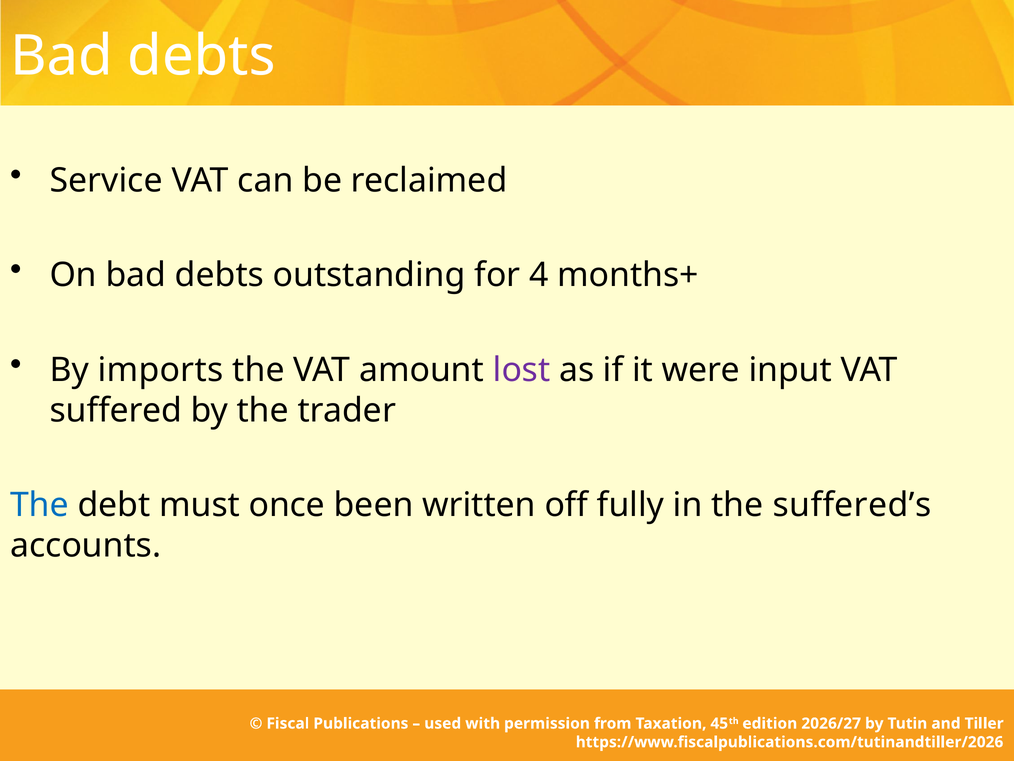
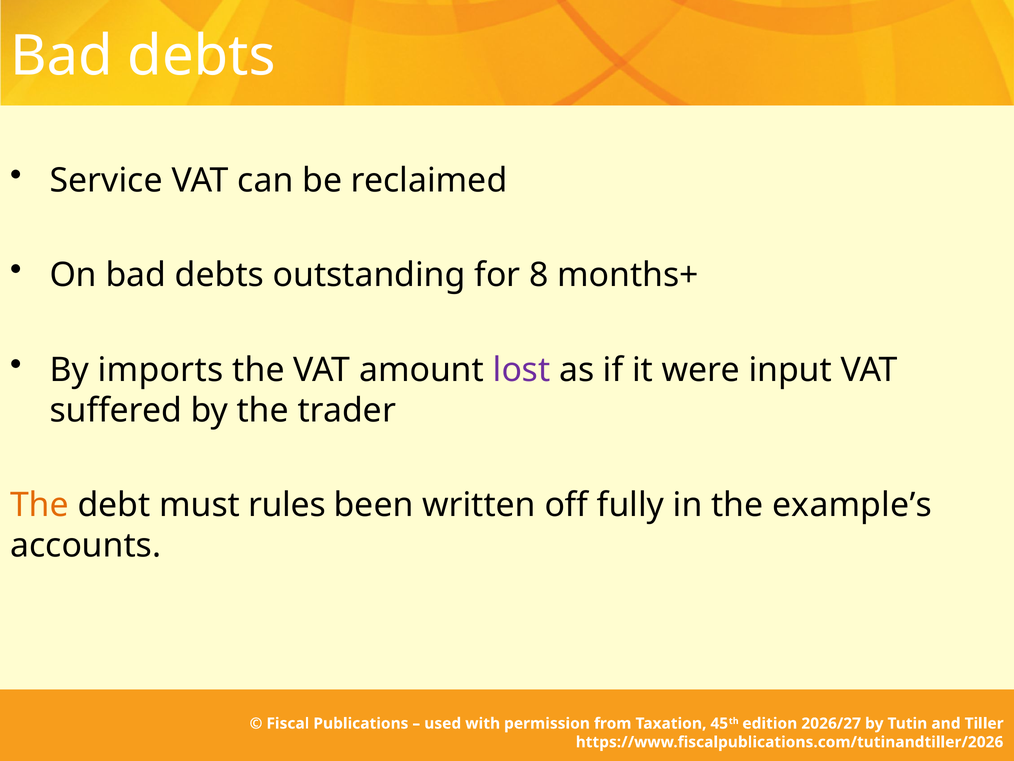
4: 4 -> 8
The at (39, 505) colour: blue -> orange
once: once -> rules
suffered’s: suffered’s -> example’s
